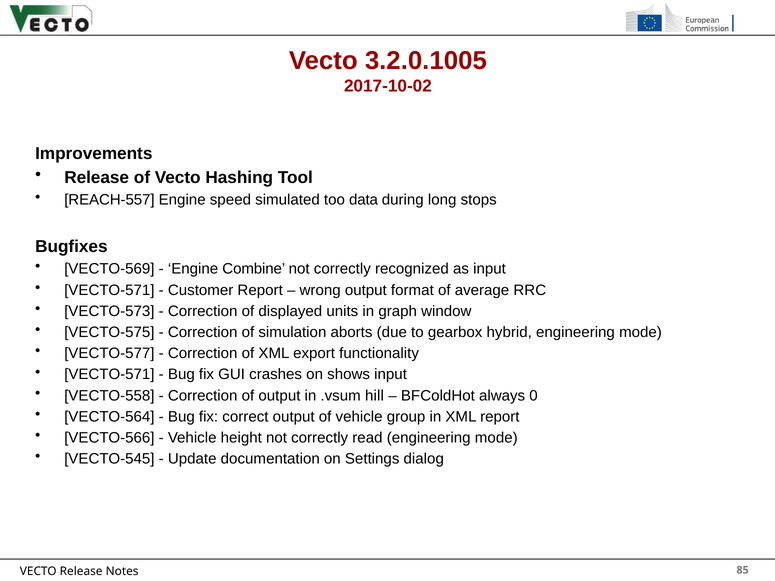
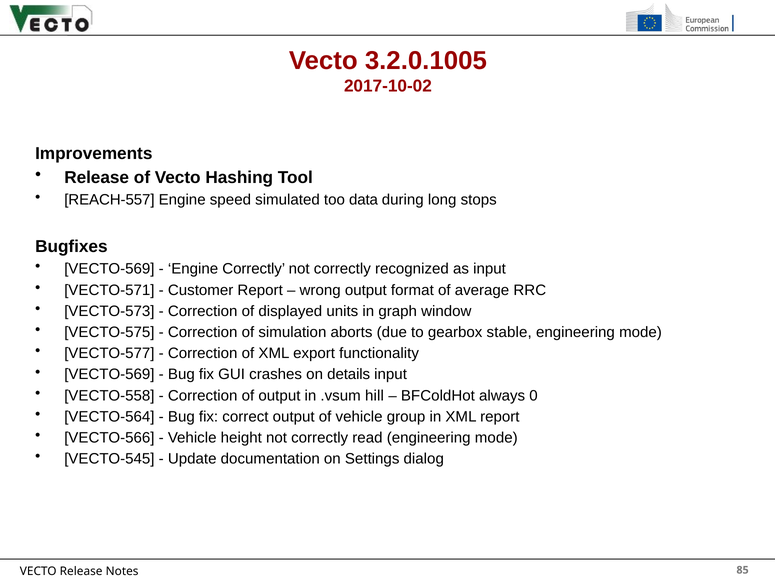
Engine Combine: Combine -> Correctly
hybrid: hybrid -> stable
VECTO-571 at (109, 375): VECTO-571 -> VECTO-569
shows: shows -> details
